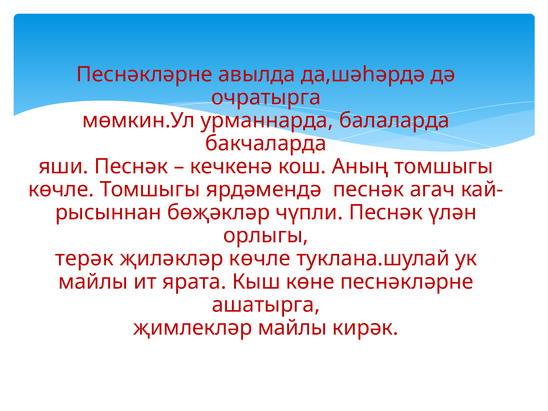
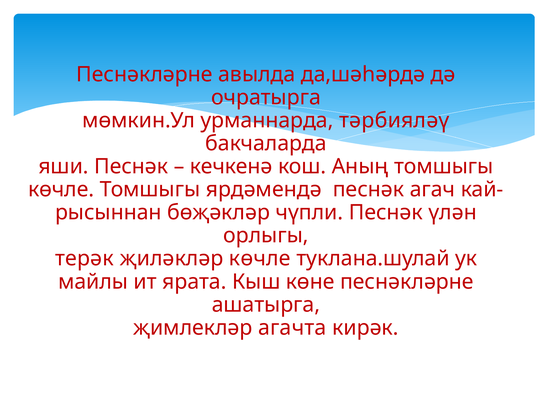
балаларда: балаларда -> тәрбияләү
җимлекләр майлы: майлы -> агачта
